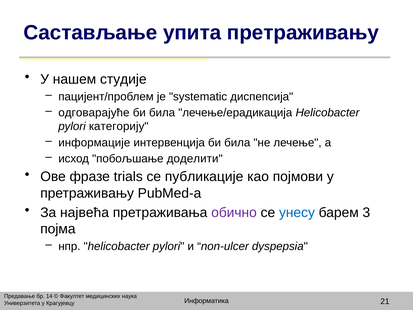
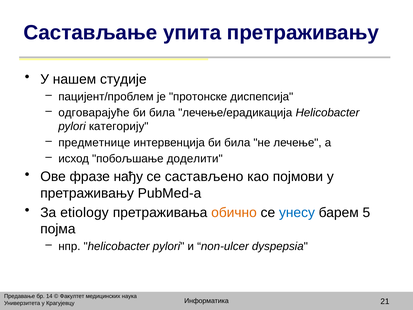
systematic: systematic -> протонске
информације: информације -> предметнице
trials: trials -> нађу
публикације: публикације -> састављено
највећа: највећа -> etiology
обично colour: purple -> orange
3: 3 -> 5
